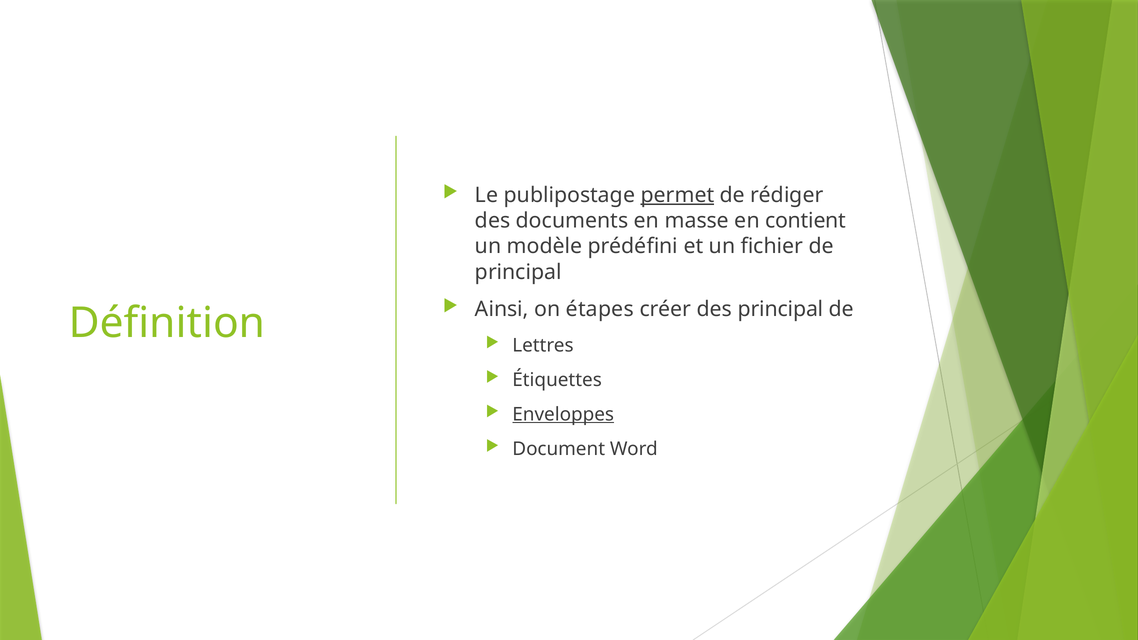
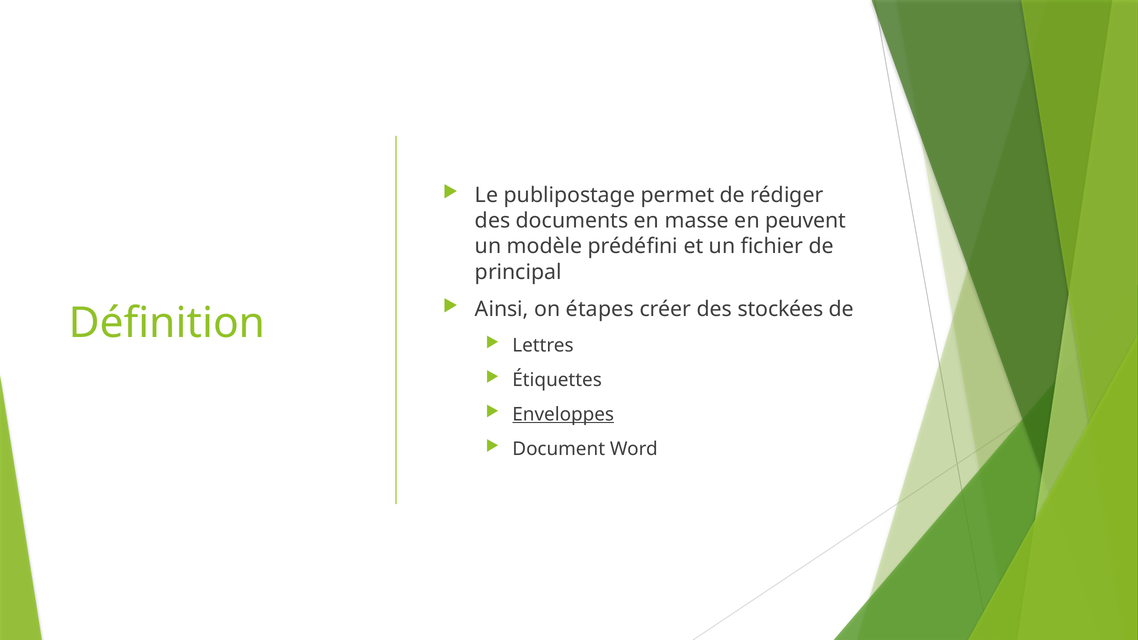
permet underline: present -> none
contient: contient -> peuvent
des principal: principal -> stockées
